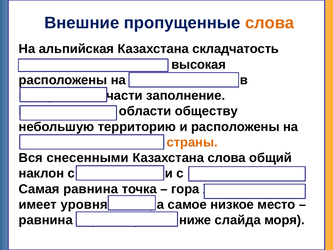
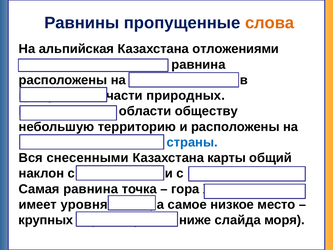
Внешние at (82, 23): Внешние -> Равнины
складчатость: складчатость -> отложениями
высокая at (199, 64): высокая -> равнина
заполнение: заполнение -> природных
страны colour: orange -> blue
Казахстана слова: слова -> карты
равнина at (46, 220): равнина -> крупных
